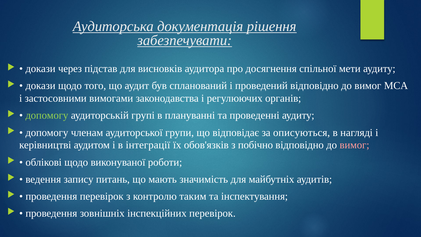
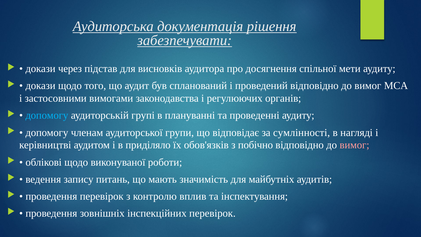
допомогу at (47, 115) colour: light green -> light blue
описуються: описуються -> сумлінності
інтеграції: інтеграції -> приділяло
таким: таким -> вплив
